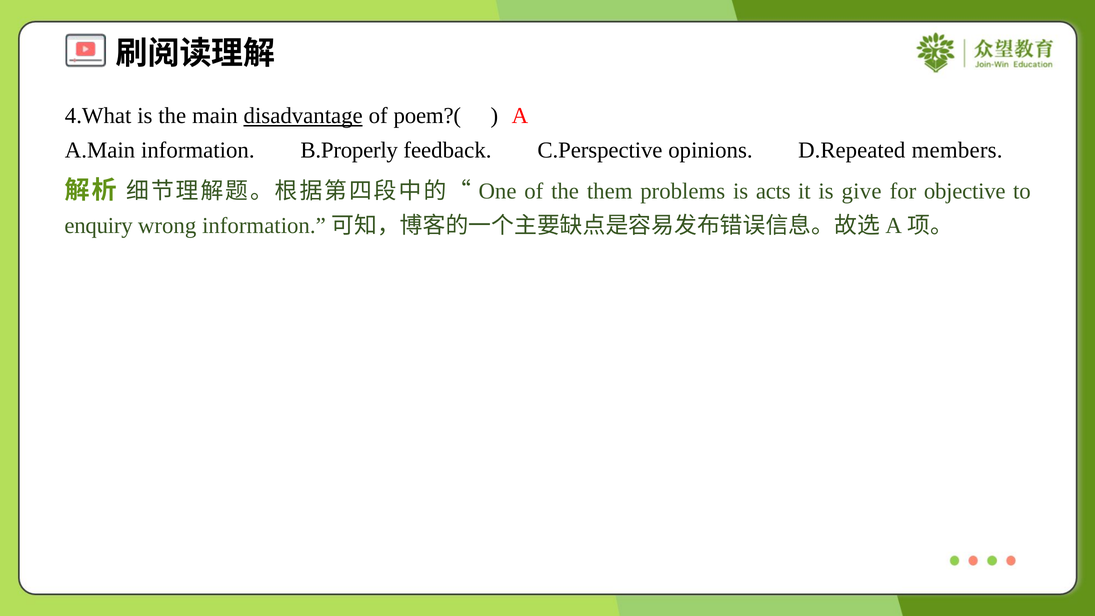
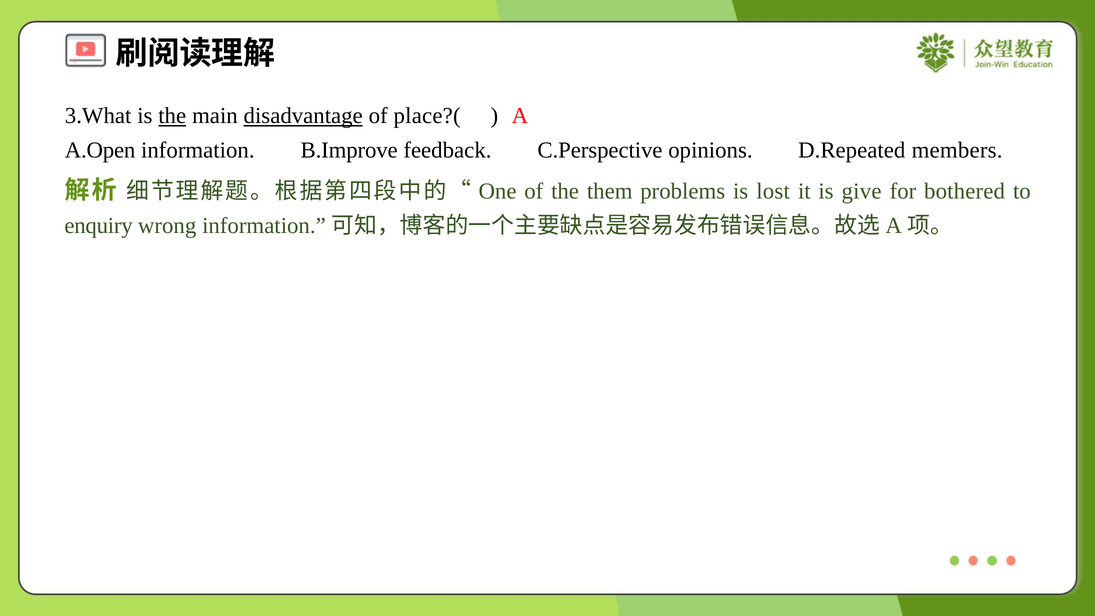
4.What: 4.What -> 3.What
the at (172, 116) underline: none -> present
poem?(: poem?( -> place?(
A.Main: A.Main -> A.Open
B.Properly: B.Properly -> B.Improve
acts: acts -> lost
objective: objective -> bothered
